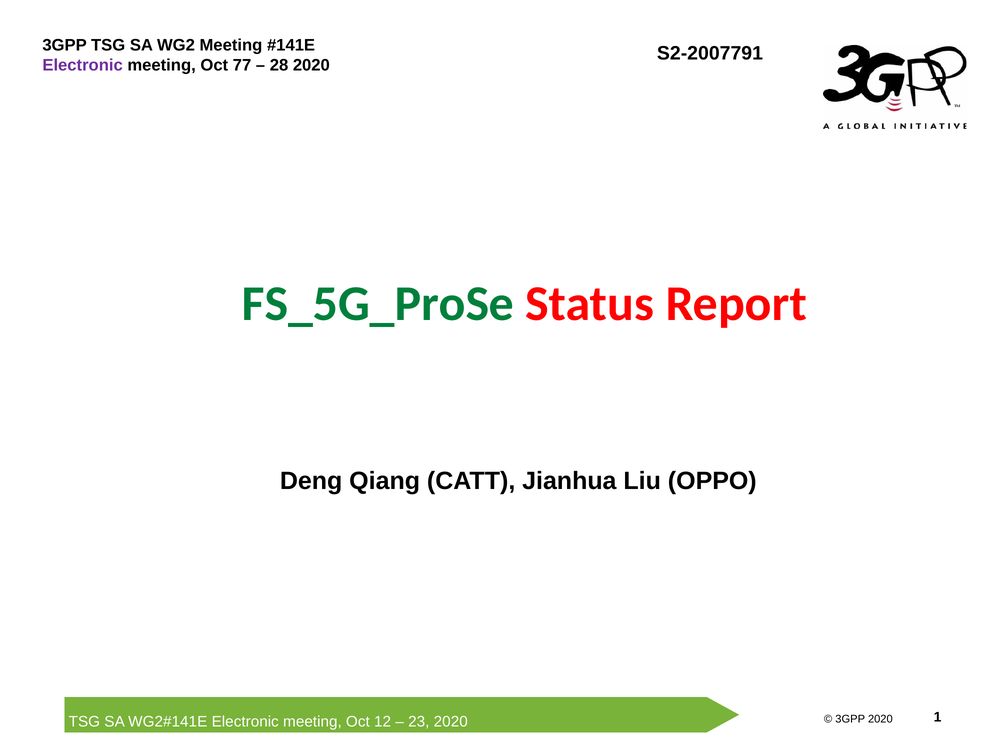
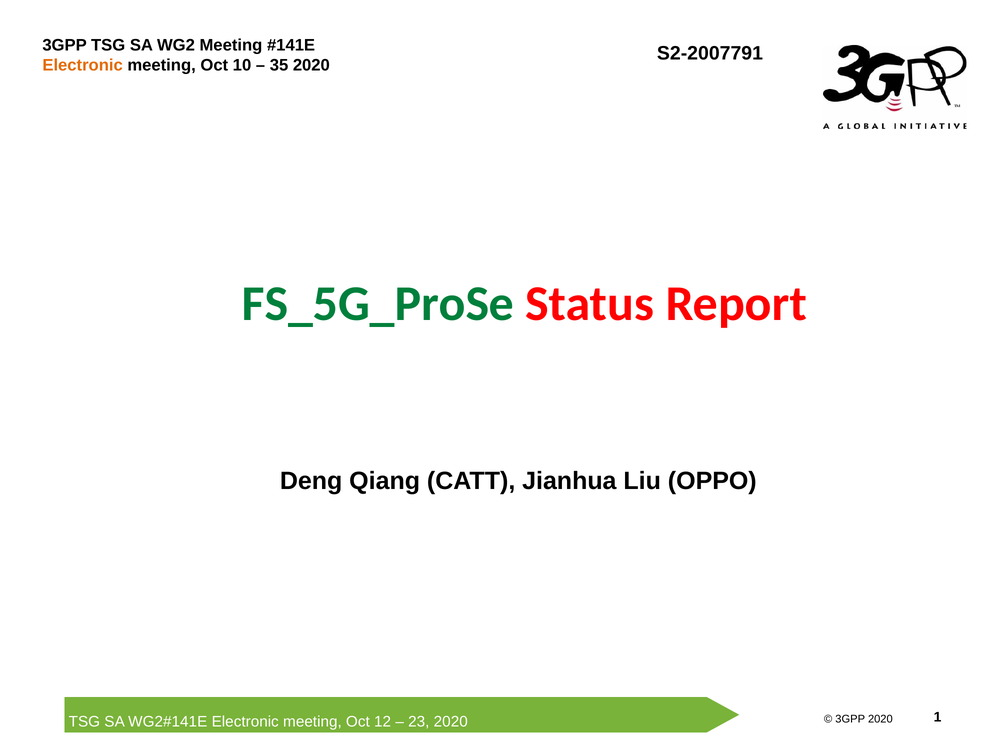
Electronic at (83, 65) colour: purple -> orange
77: 77 -> 10
28: 28 -> 35
